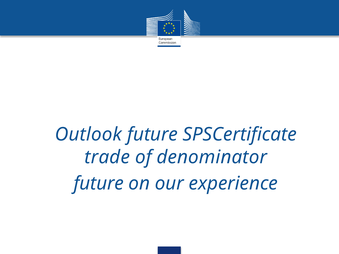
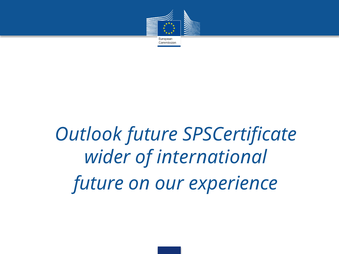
trade: trade -> wider
denominator: denominator -> international
